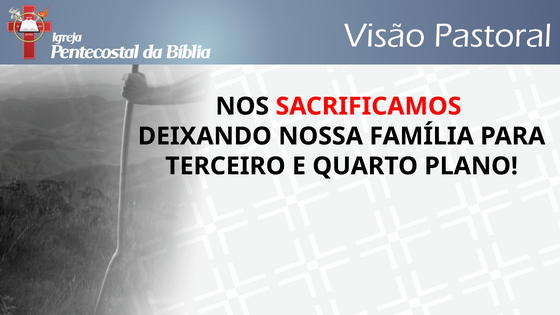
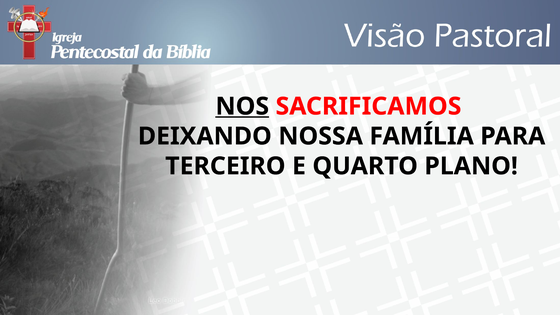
NOS underline: none -> present
